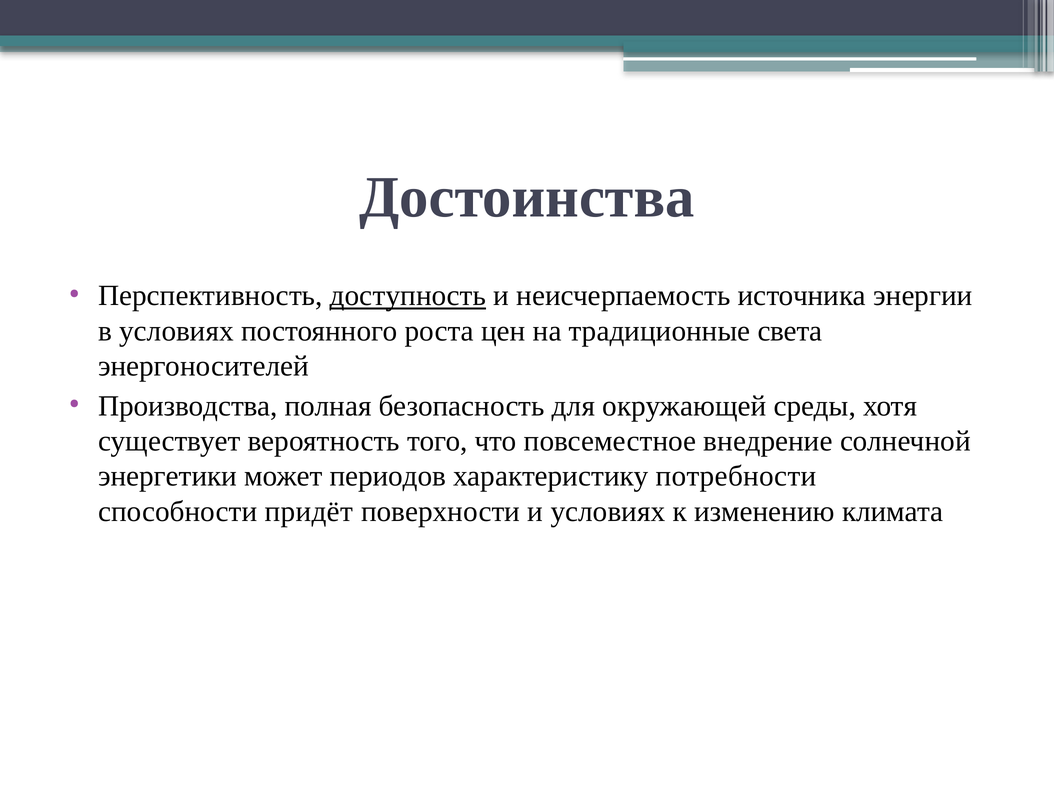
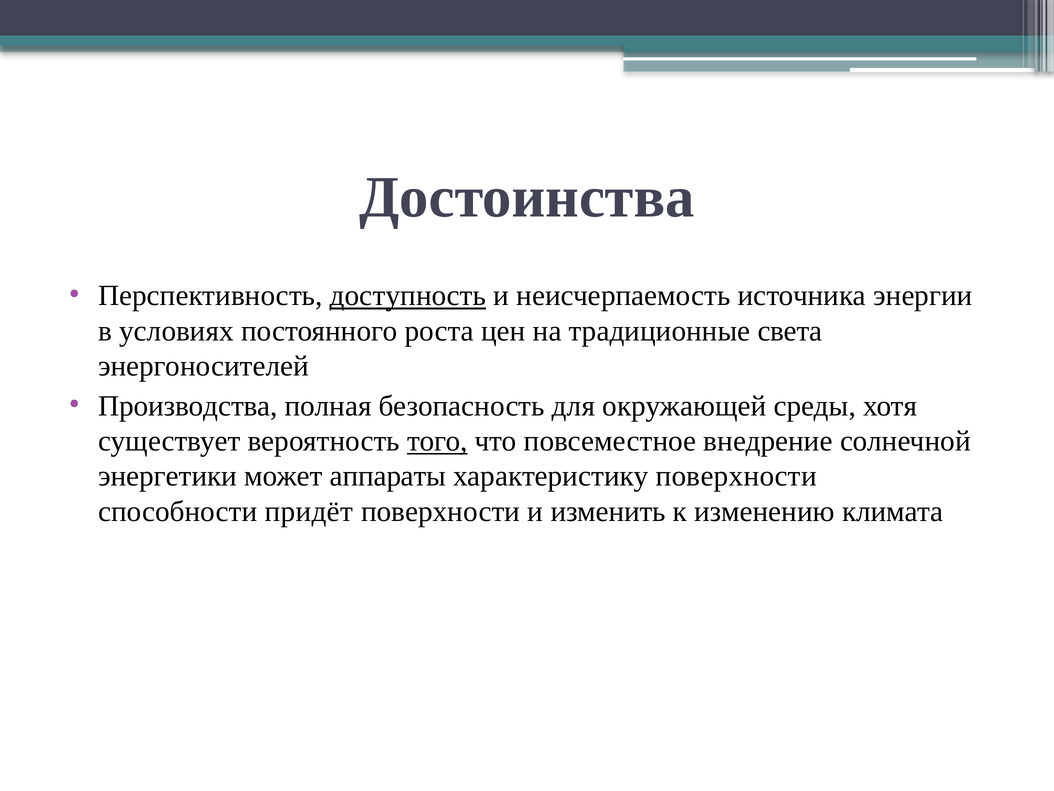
того underline: none -> present
периодов: периодов -> аппараты
характеристику потребности: потребности -> поверхности
и условиях: условиях -> изменить
